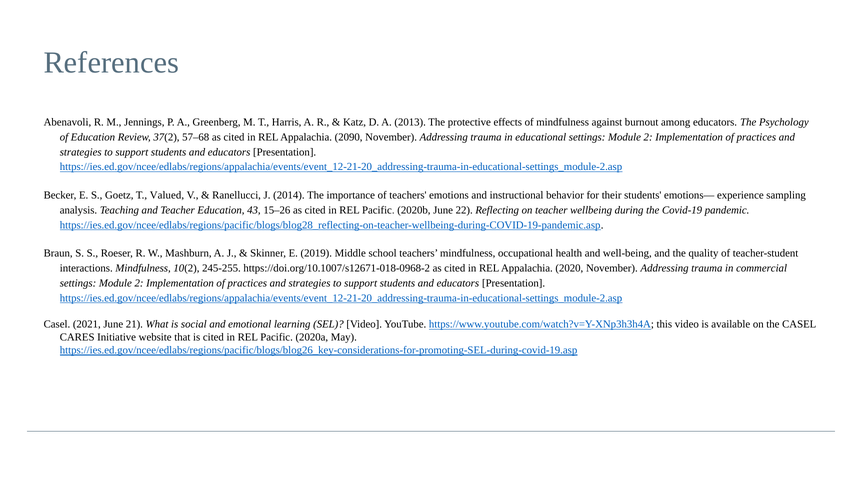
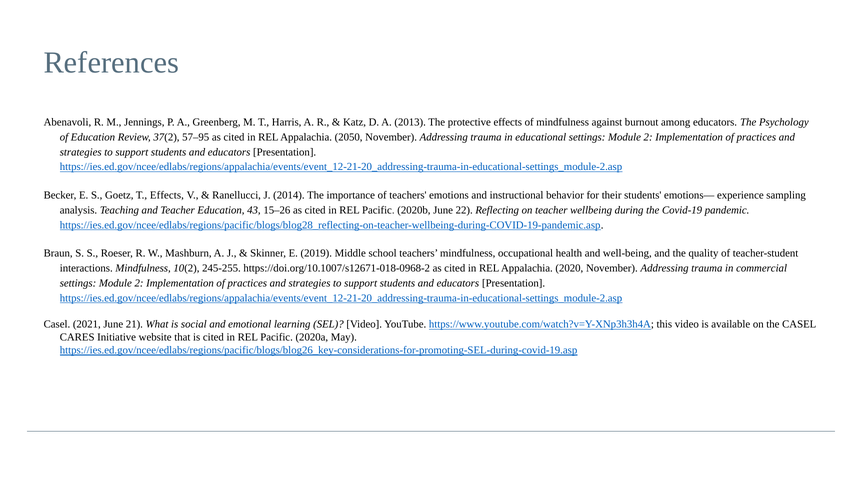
57–68: 57–68 -> 57–95
2090: 2090 -> 2050
T Valued: Valued -> Effects
